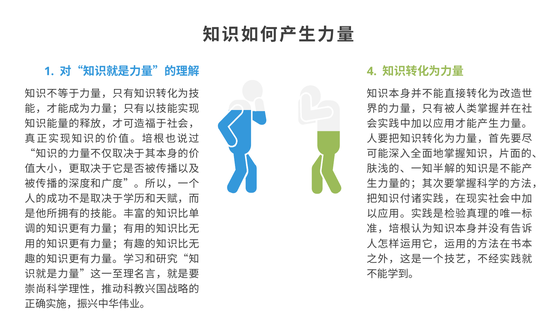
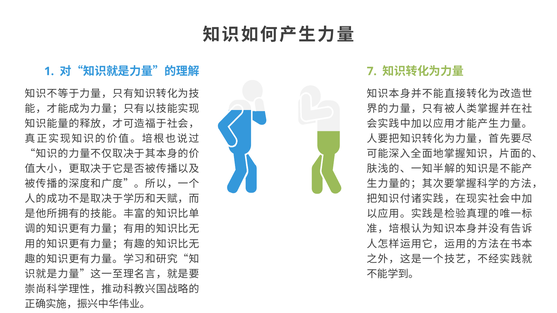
4: 4 -> 7
